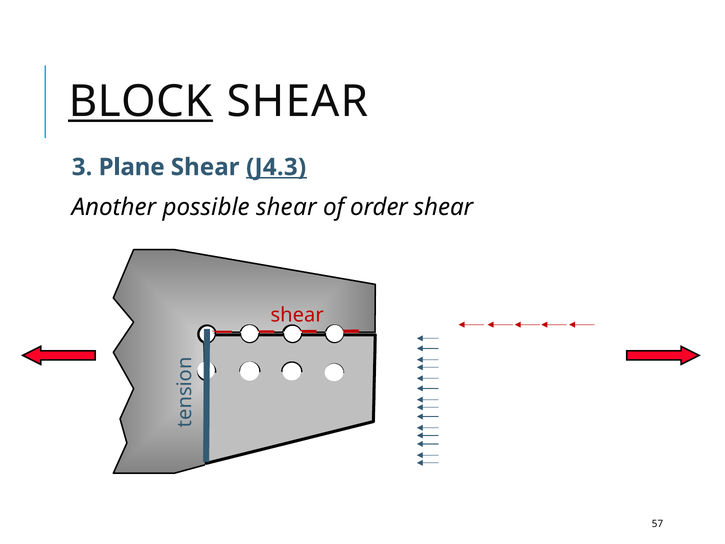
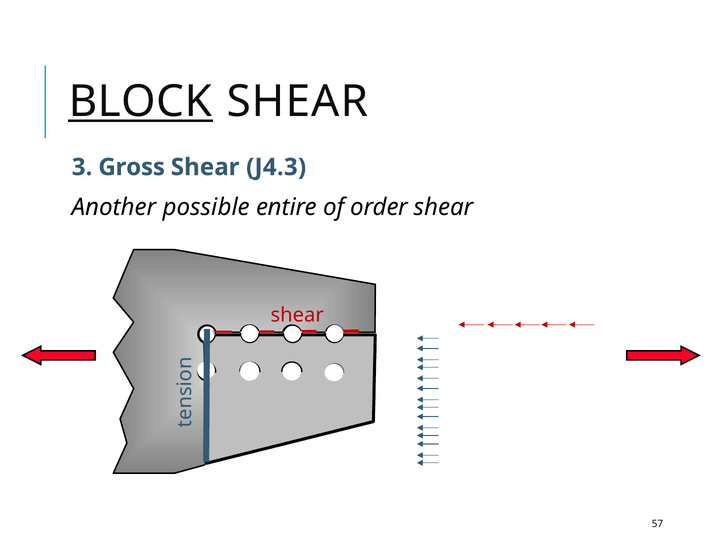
Plane: Plane -> Gross
J4.3 underline: present -> none
possible shear: shear -> entire
